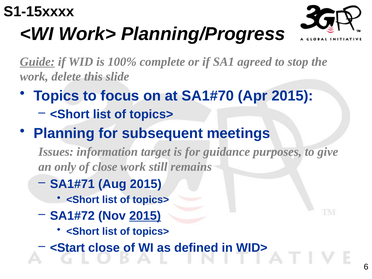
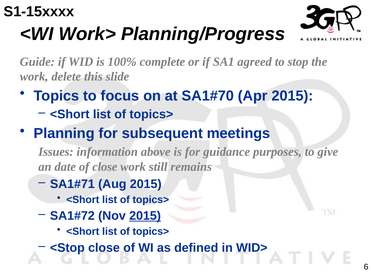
Guide underline: present -> none
target: target -> above
only: only -> date
<Start: <Start -> <Stop
